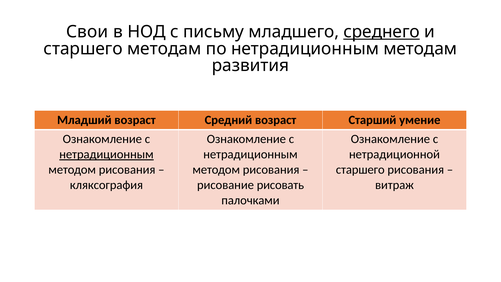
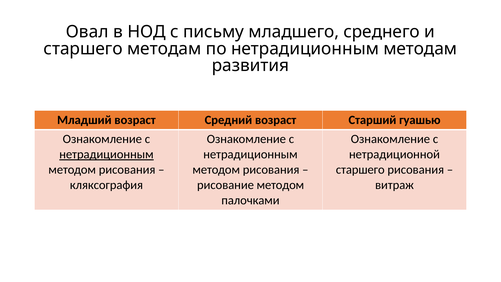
Свои: Свои -> Овал
среднего underline: present -> none
умение: умение -> гуашью
рисование рисовать: рисовать -> методом
